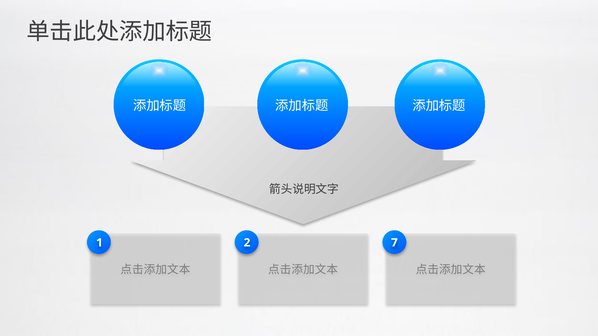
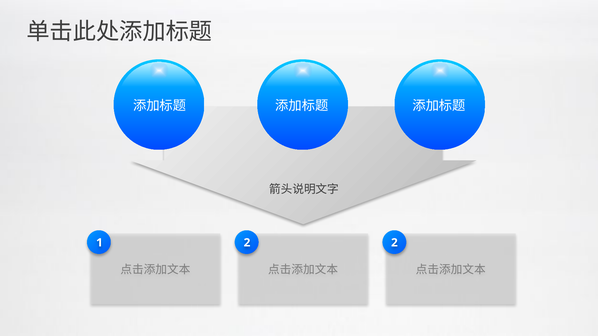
2 7: 7 -> 2
